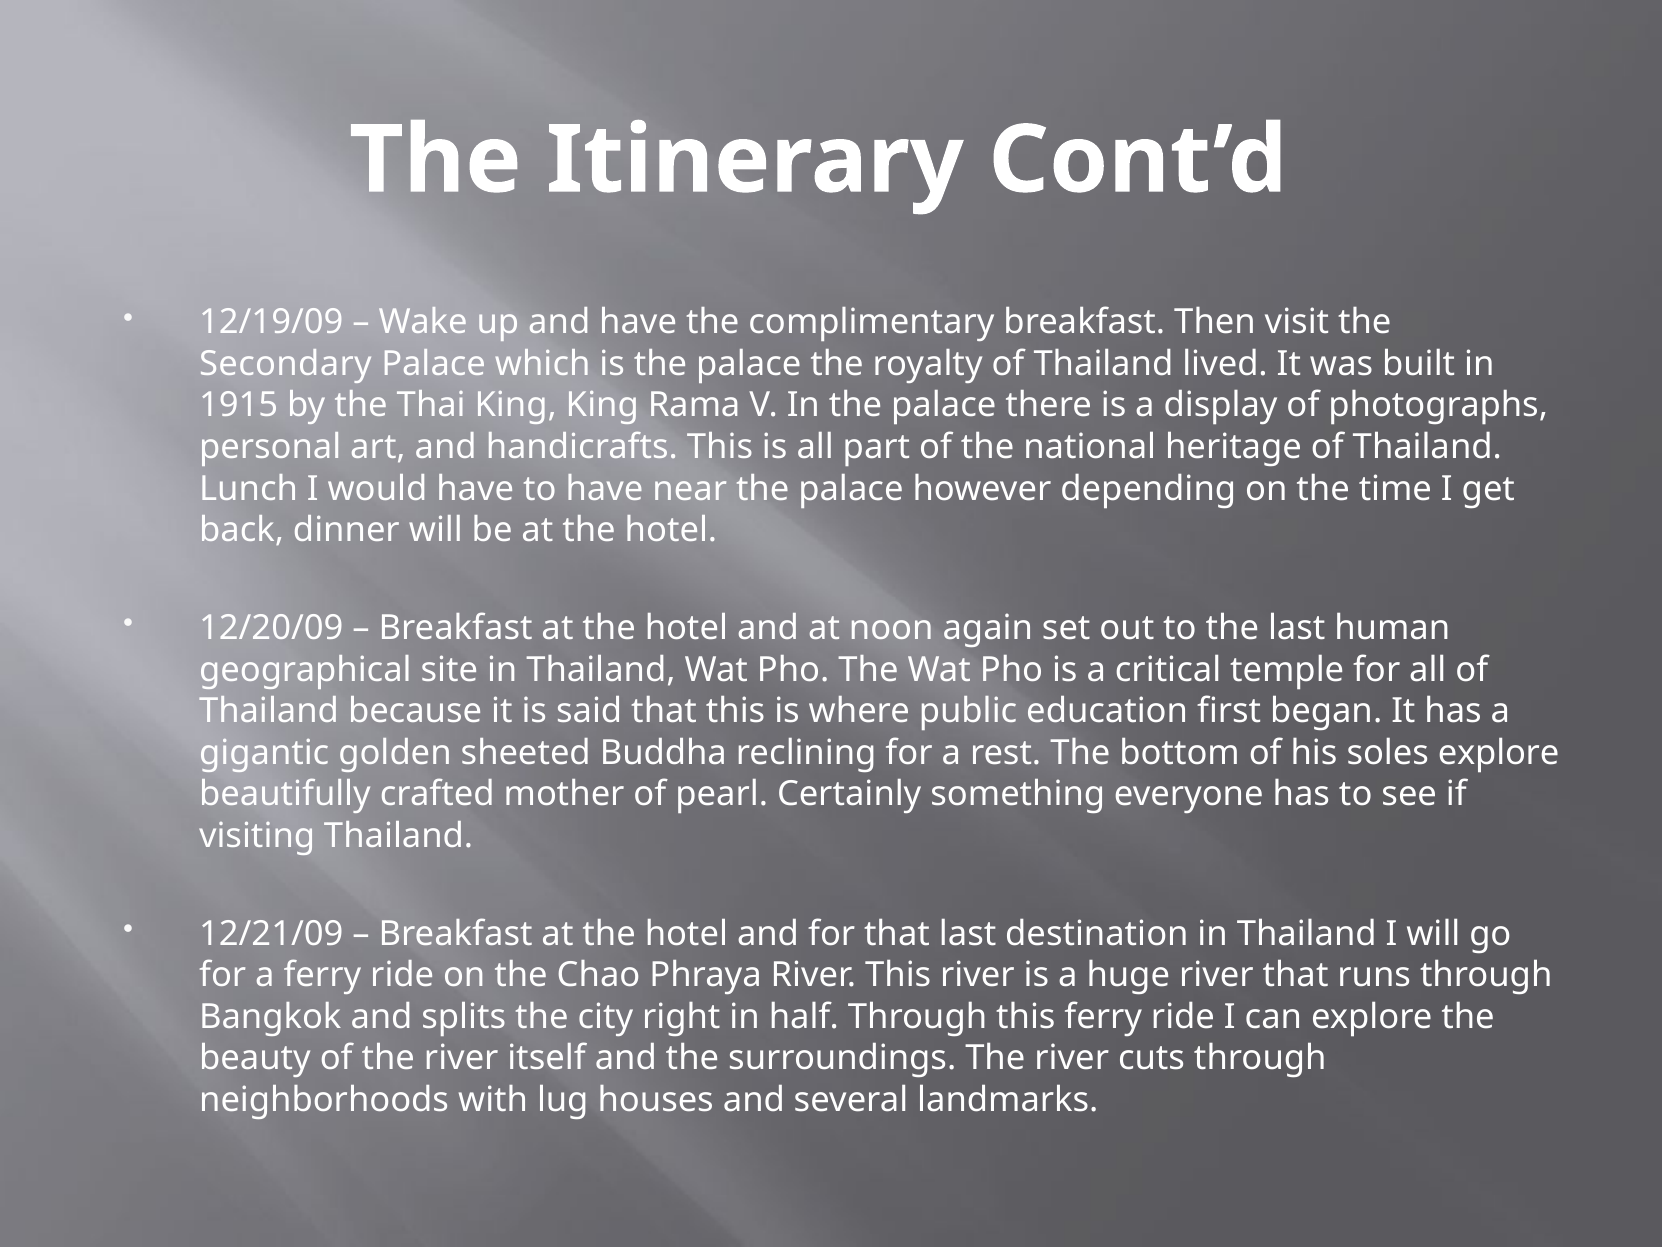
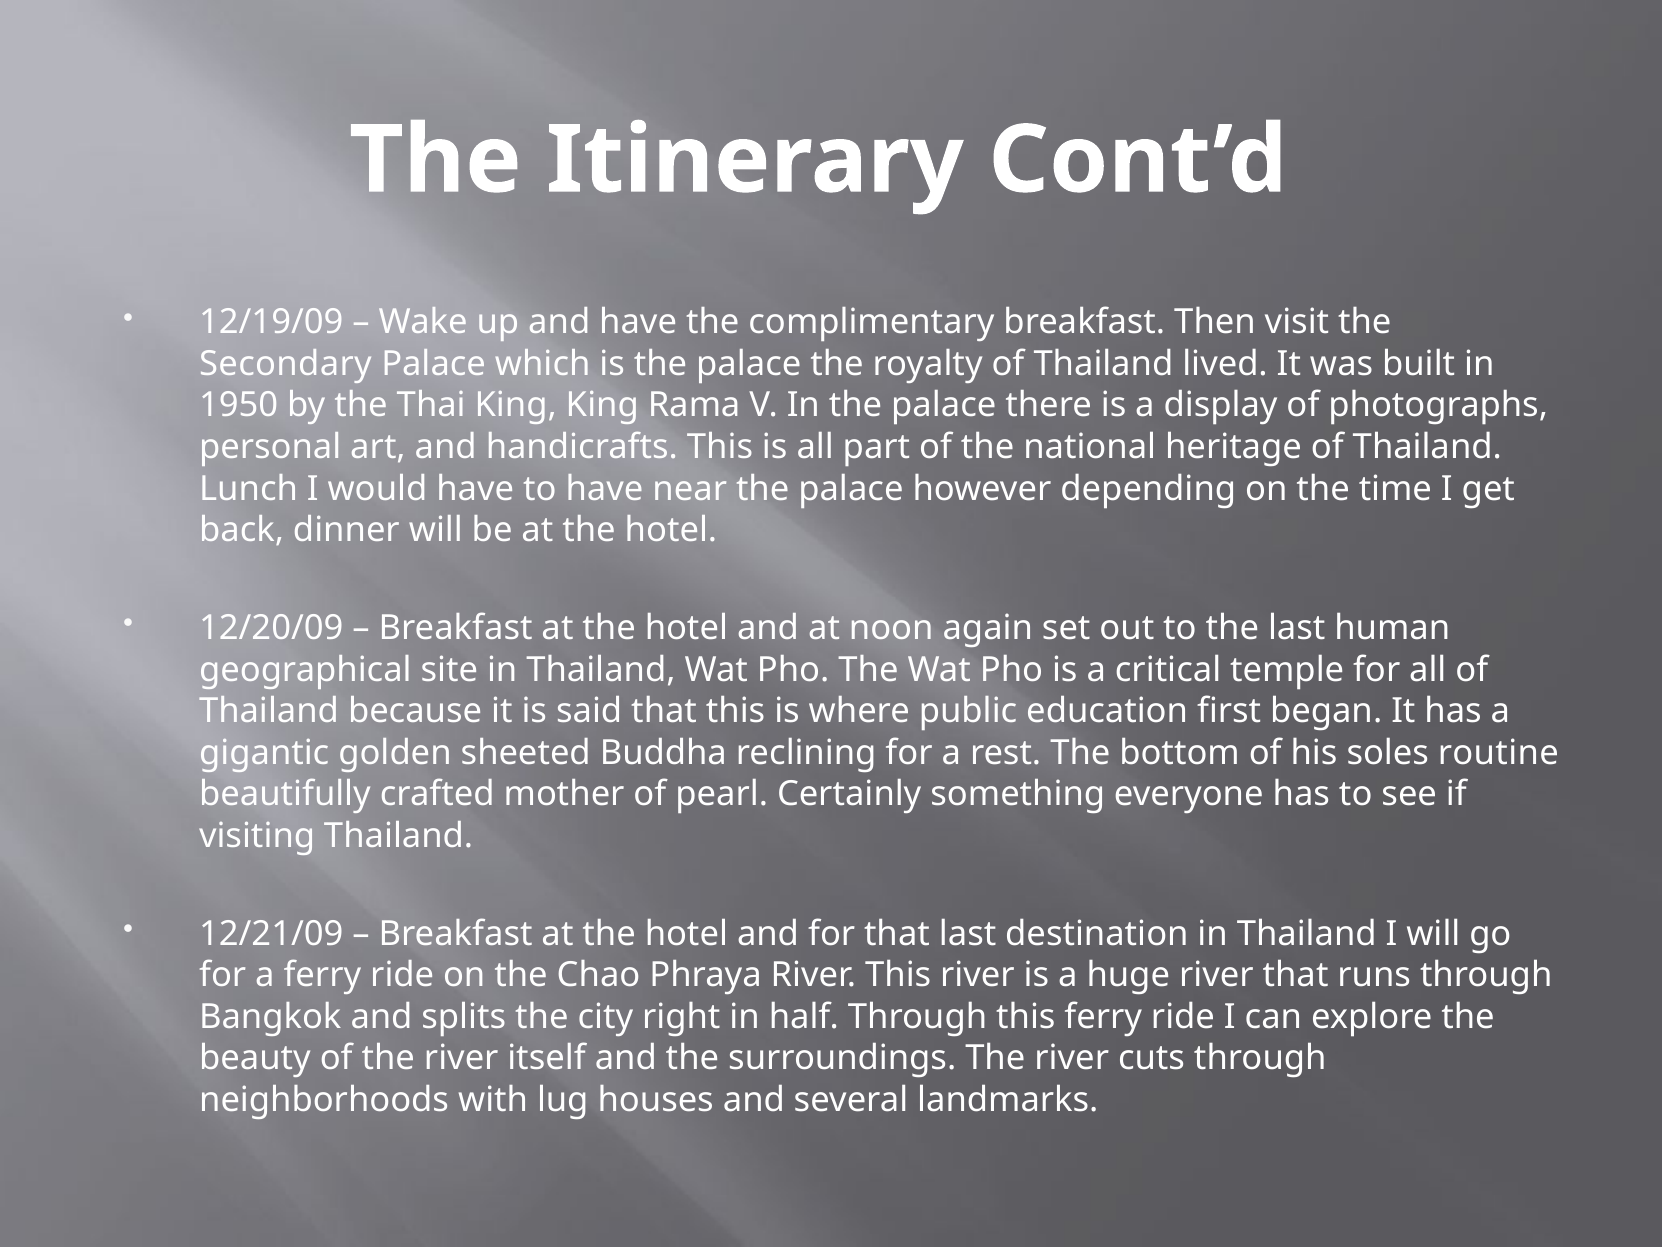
1915: 1915 -> 1950
soles explore: explore -> routine
